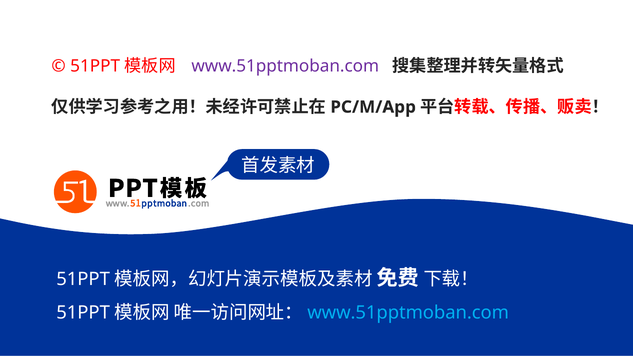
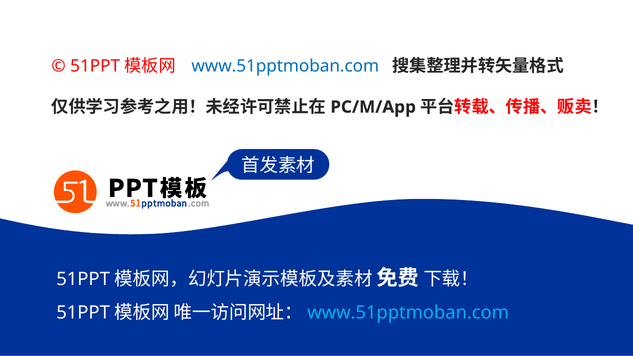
www.51pptmoban.com at (285, 66) colour: purple -> blue
